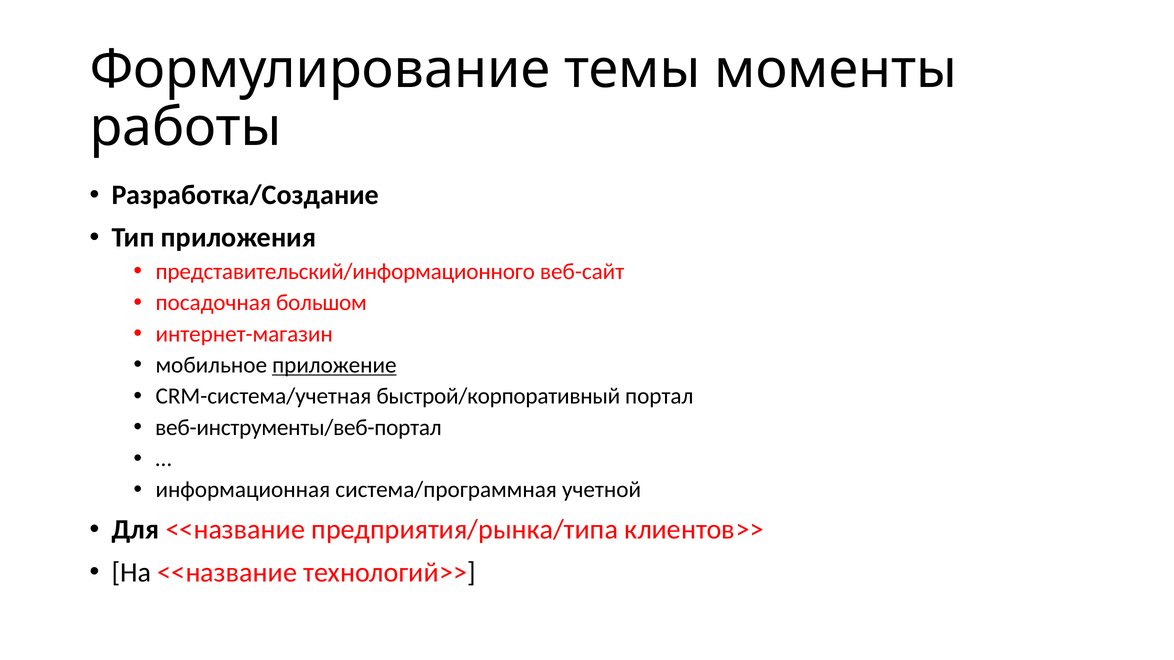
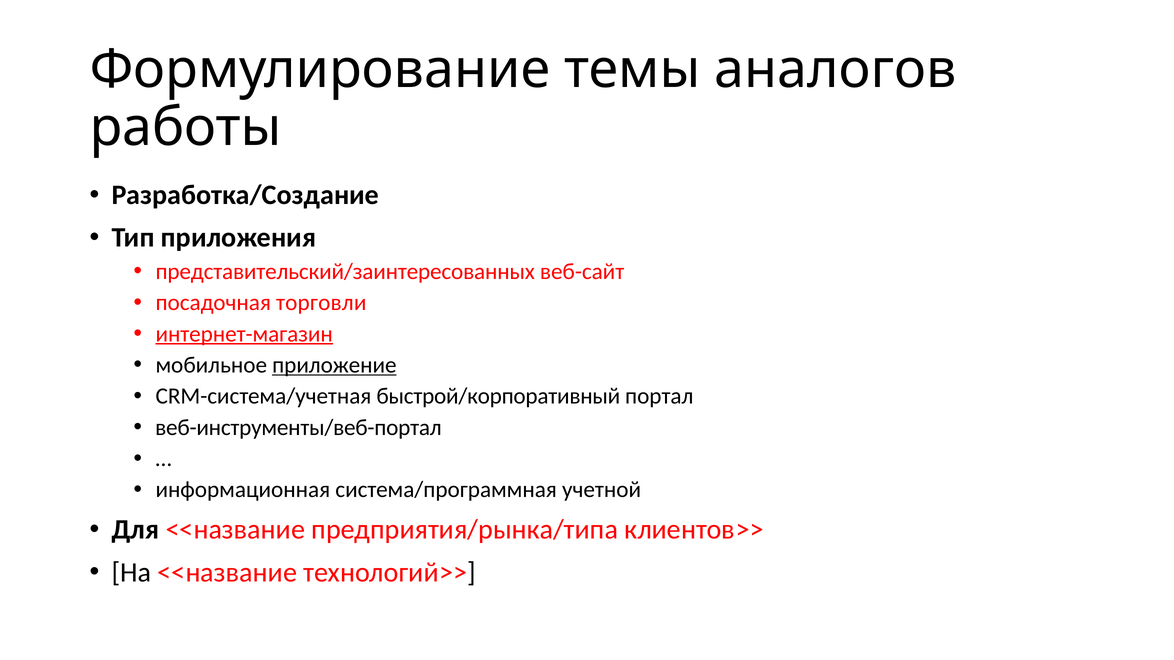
моменты: моменты -> аналогов
представительский/информационного: представительский/информационного -> представительский/заинтересованных
большом: большом -> торговли
интернет-магазин underline: none -> present
